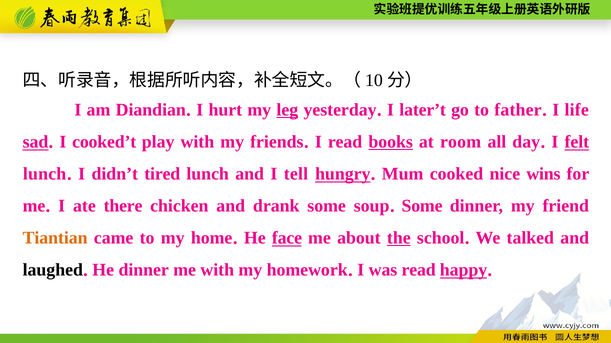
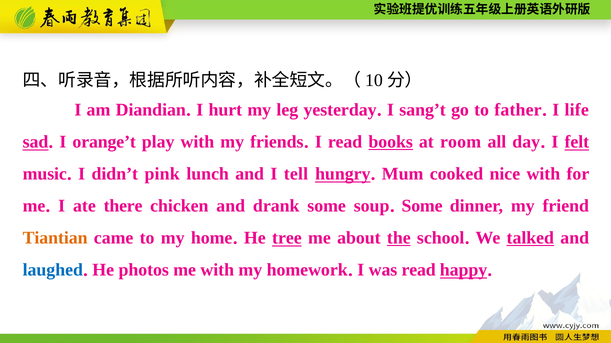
leg underline: present -> none
later’t: later’t -> sang’t
cooked’t: cooked’t -> orange’t
lunch at (45, 174): lunch -> music
tired: tired -> pink
nice wins: wins -> with
face: face -> tree
talked underline: none -> present
laughed colour: black -> blue
He dinner: dinner -> photos
